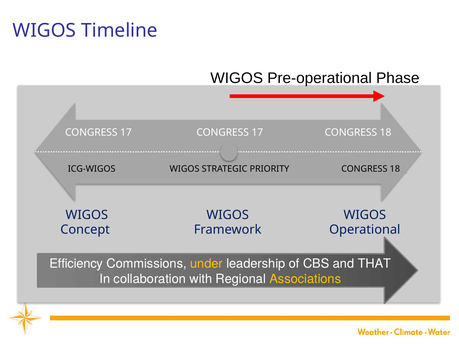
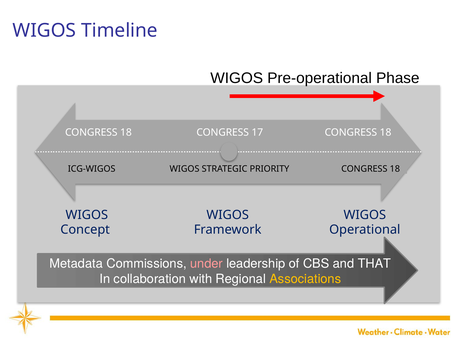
17 at (126, 133): 17 -> 18
Efficiency: Efficiency -> Metadata
under colour: yellow -> pink
